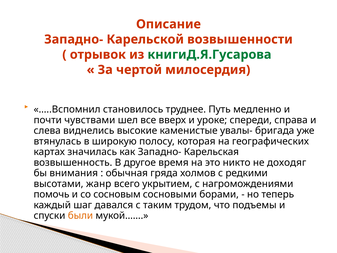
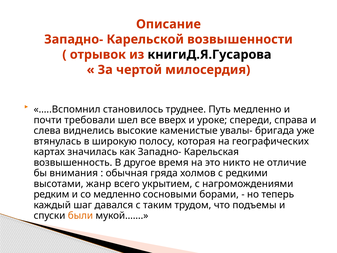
книгиД.Я.Гусарова colour: green -> black
чувствами: чувствами -> требовали
доходяг: доходяг -> отличие
помочь: помочь -> редким
со сосновым: сосновым -> медленно
